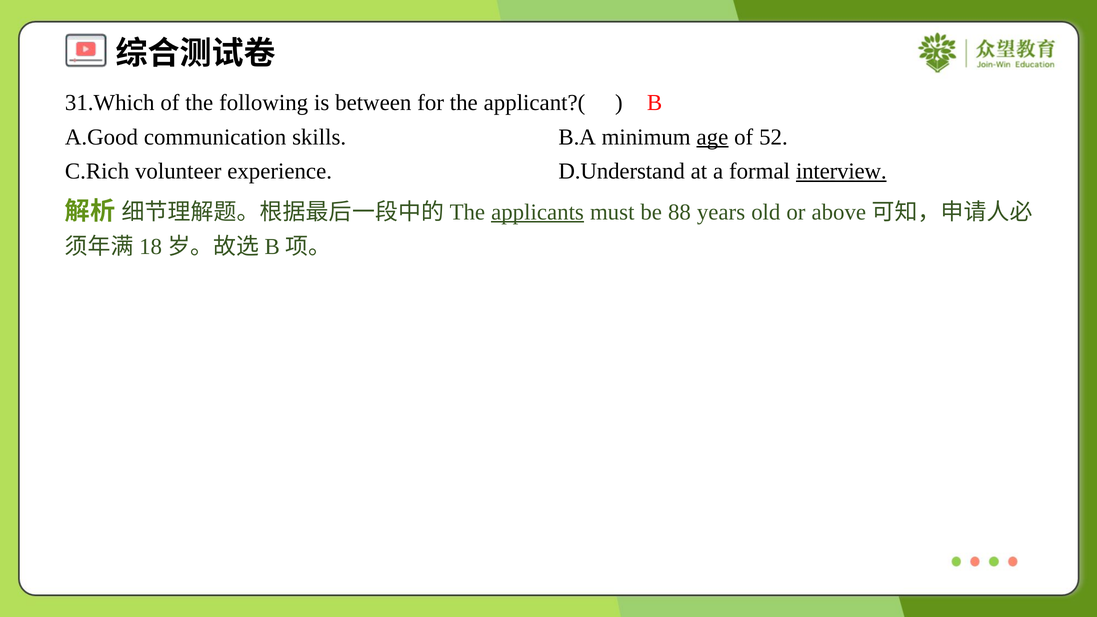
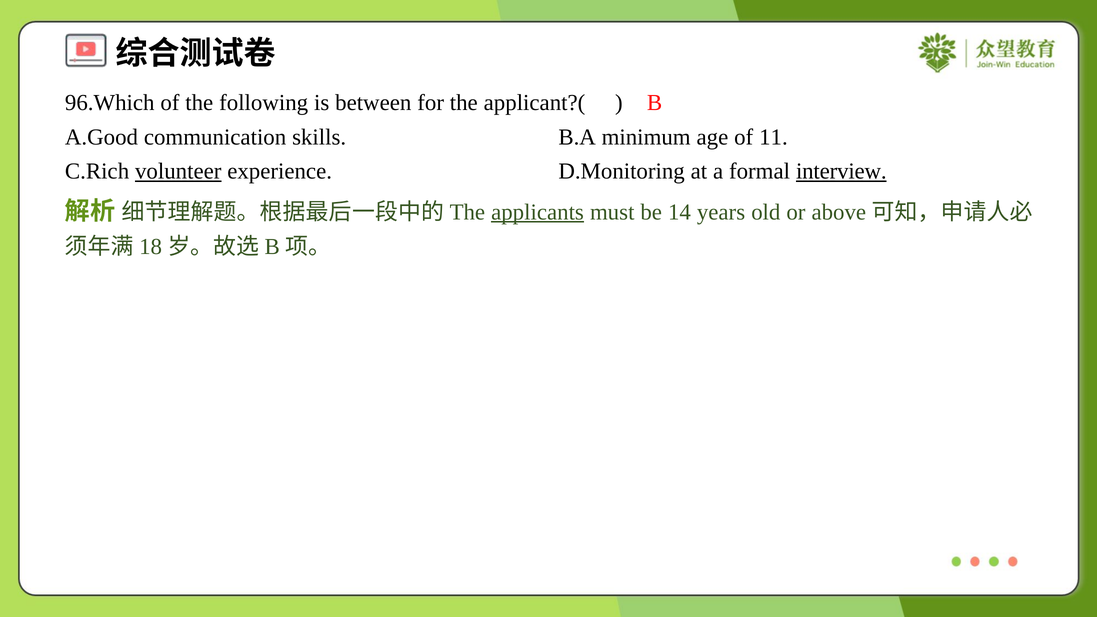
31.Which: 31.Which -> 96.Which
age underline: present -> none
52: 52 -> 11
volunteer underline: none -> present
D.Understand: D.Understand -> D.Monitoring
88: 88 -> 14
